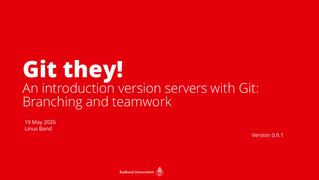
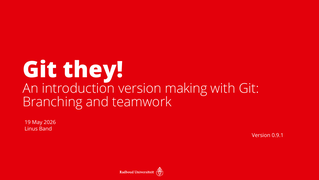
servers: servers -> making
